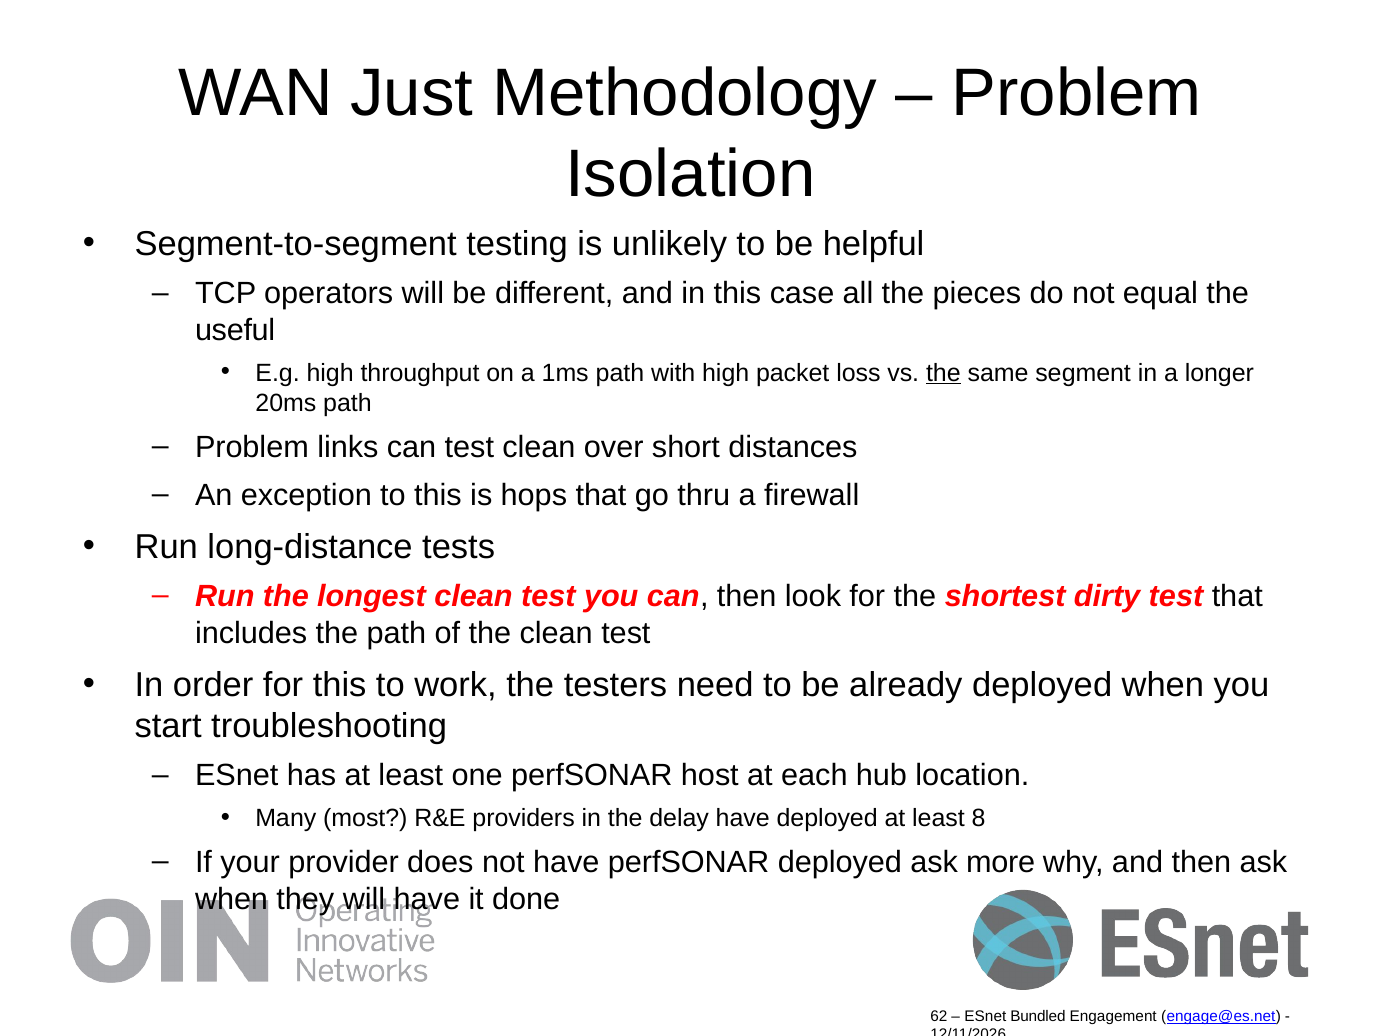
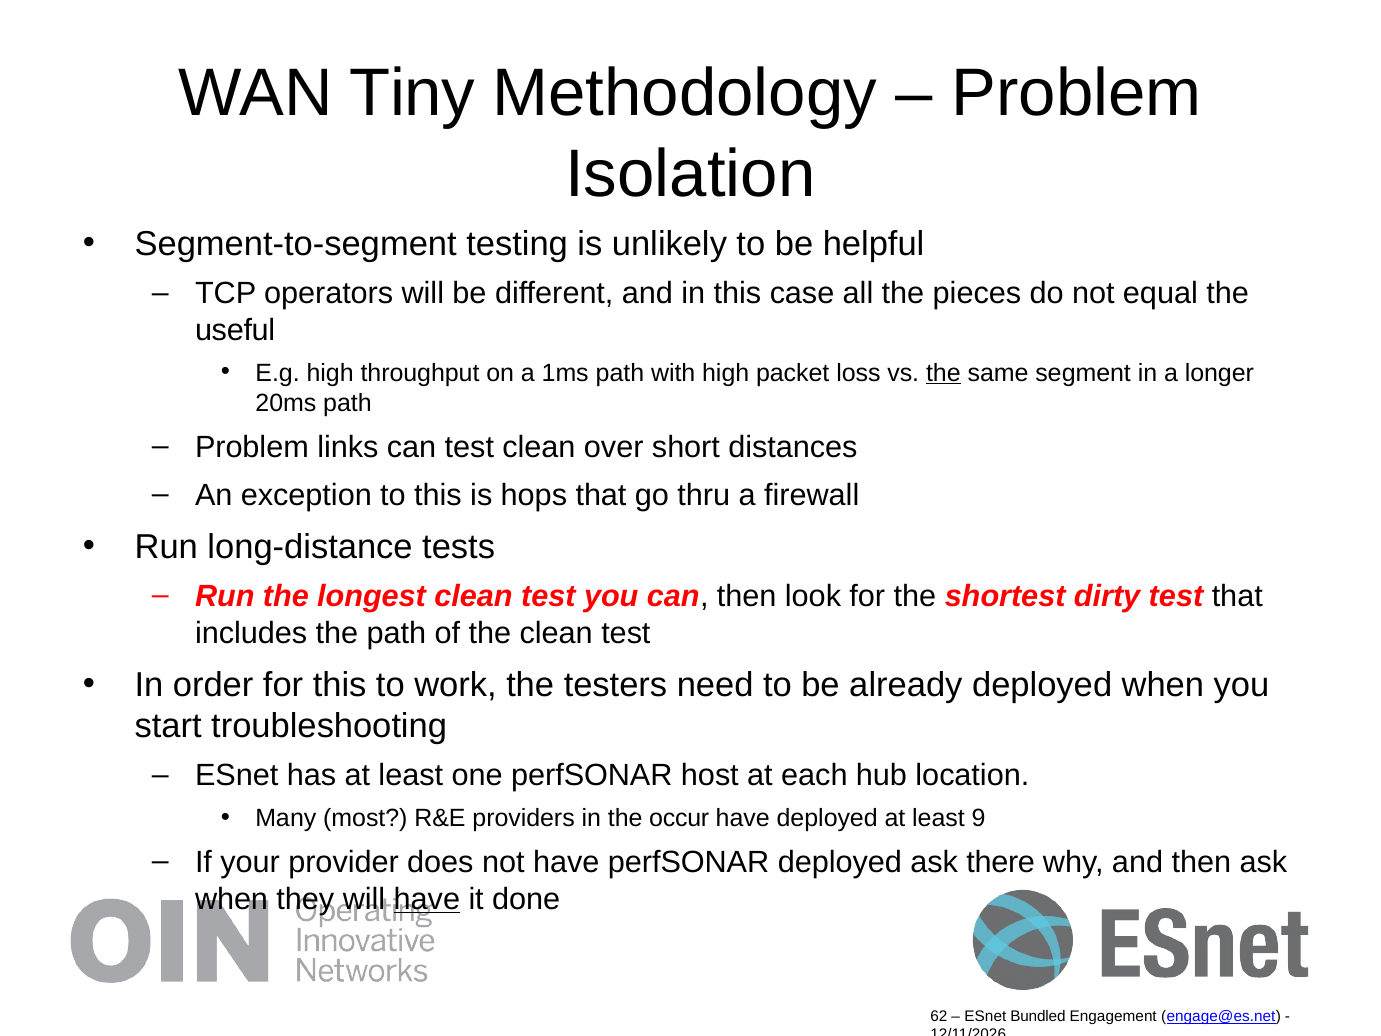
Just: Just -> Tiny
delay: delay -> occur
8: 8 -> 9
more: more -> there
have at (427, 899) underline: none -> present
